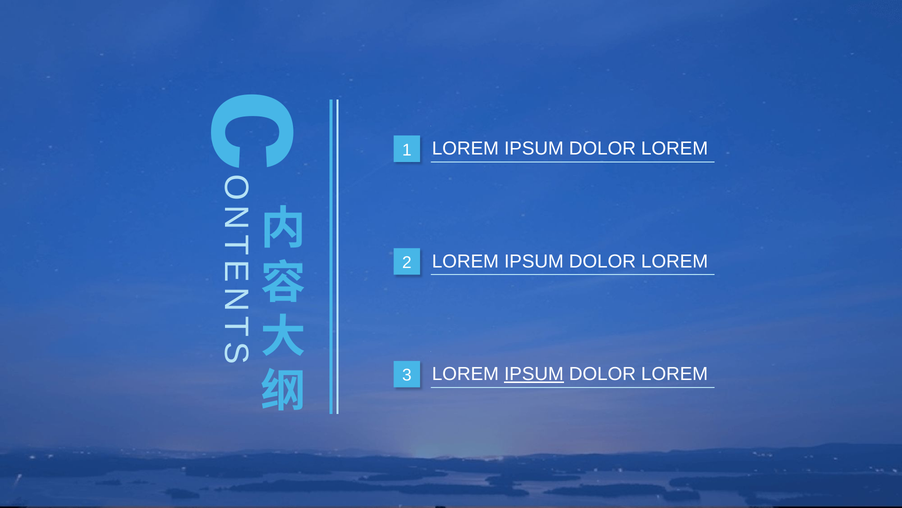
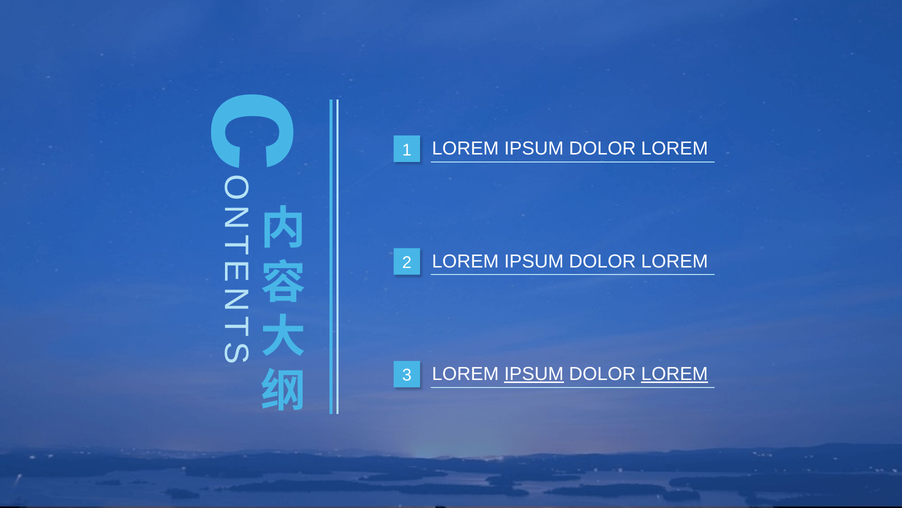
LOREM at (675, 374) underline: none -> present
